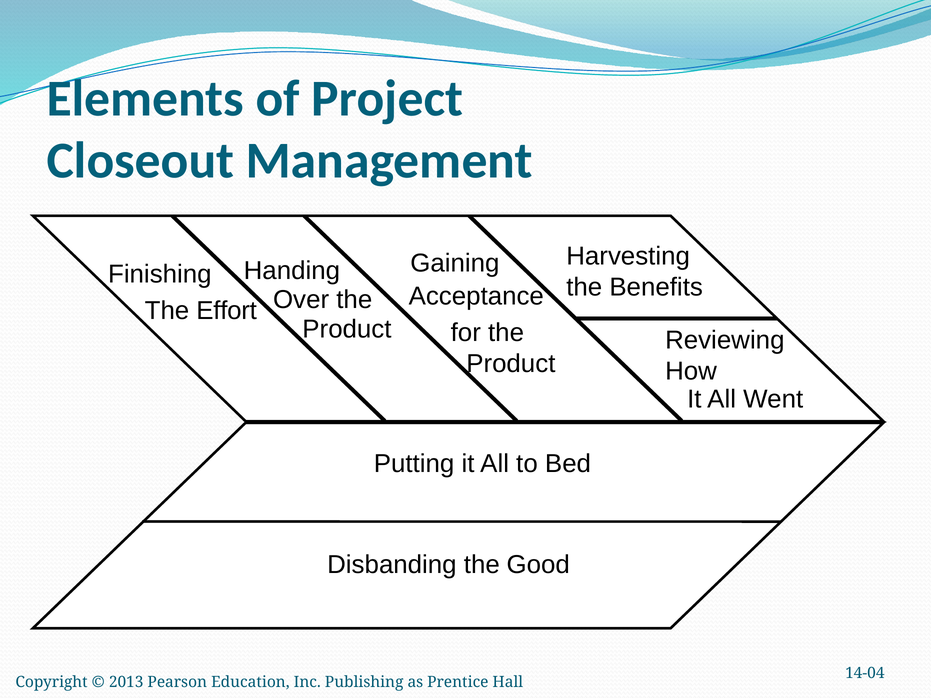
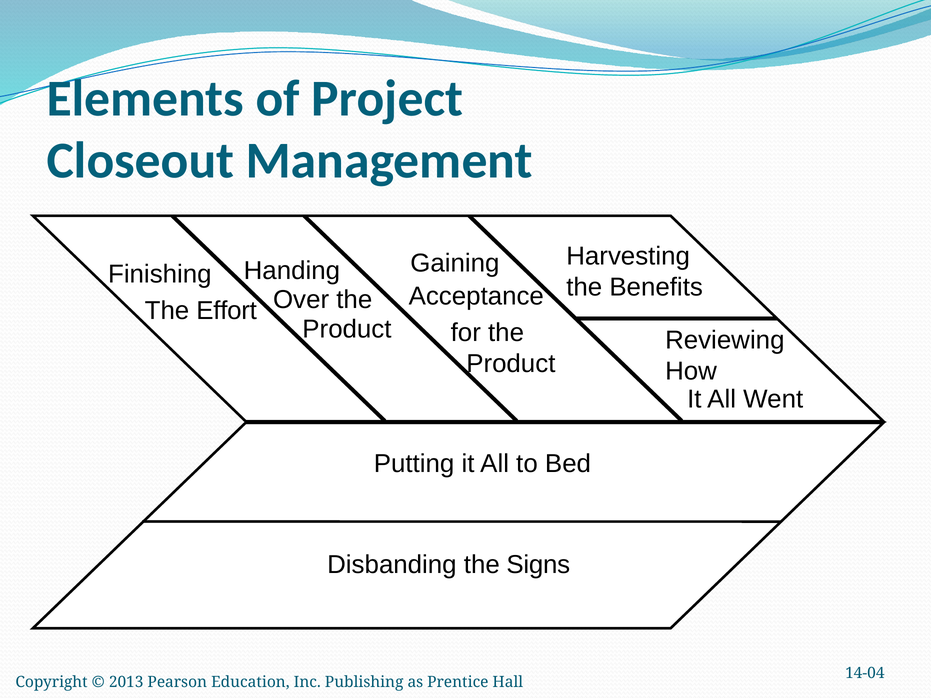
Good: Good -> Signs
